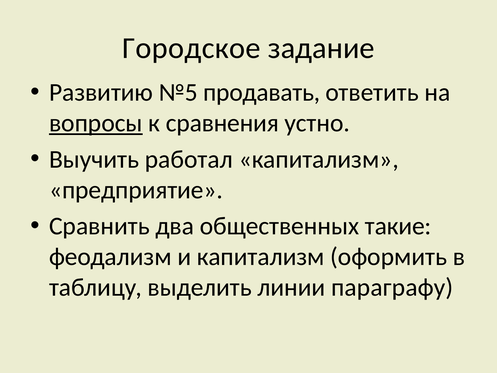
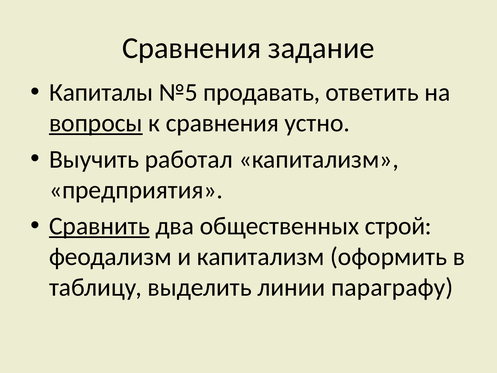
Городское at (191, 48): Городское -> Сравнения
Развитию: Развитию -> Капиталы
предприятие: предприятие -> предприятия
Сравнить underline: none -> present
такие: такие -> строй
